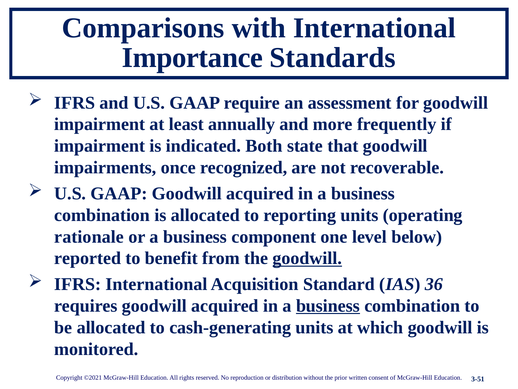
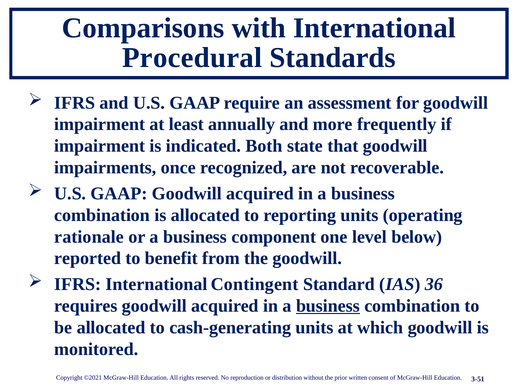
Importance: Importance -> Procedural
goodwill at (307, 258) underline: present -> none
Acquisition: Acquisition -> Contingent
